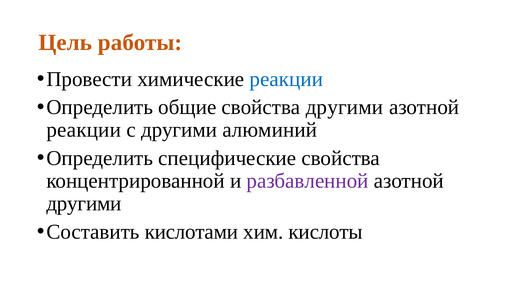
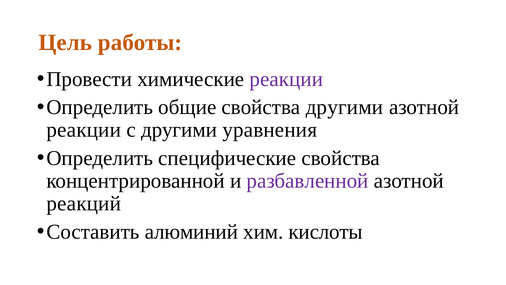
реакции at (286, 79) colour: blue -> purple
алюминий: алюминий -> уравнения
другими at (84, 203): другими -> реакций
кислотами: кислотами -> алюминий
